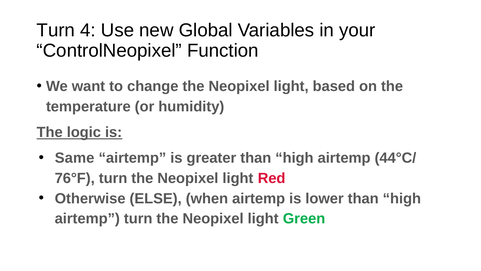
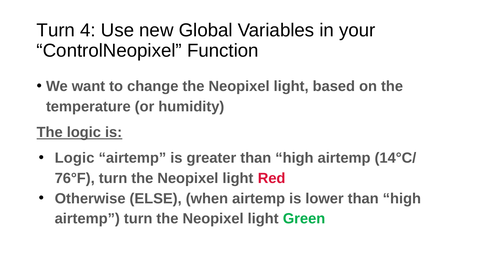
Same at (75, 158): Same -> Logic
44°C/: 44°C/ -> 14°C/
